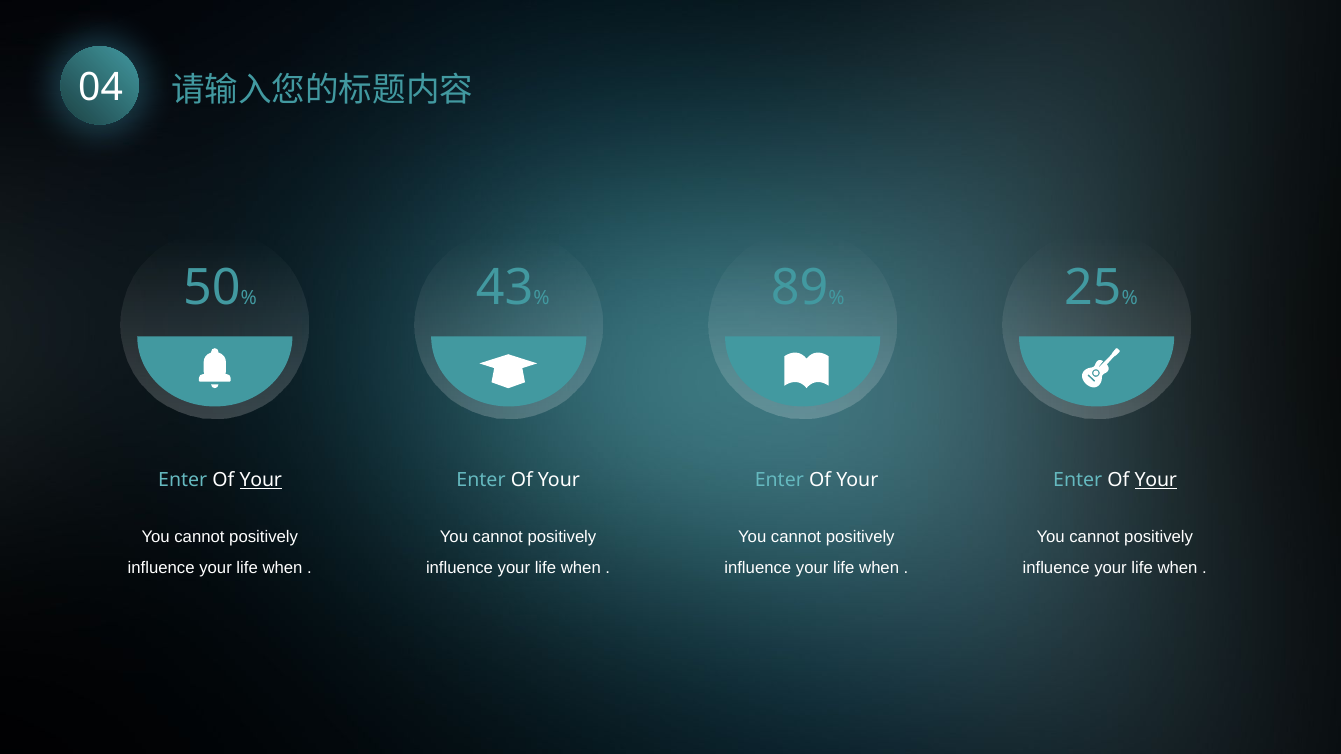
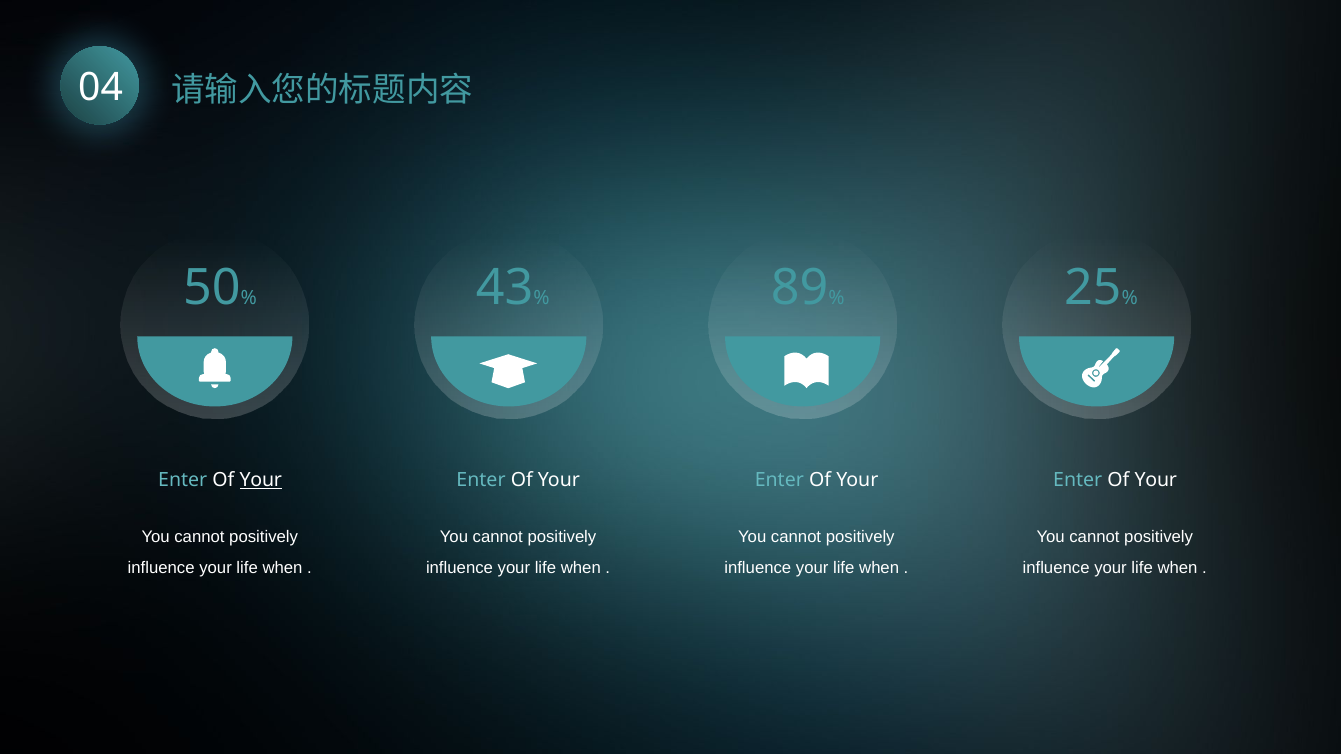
Your at (1156, 480) underline: present -> none
